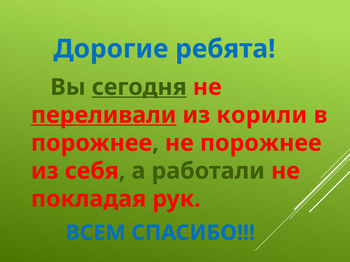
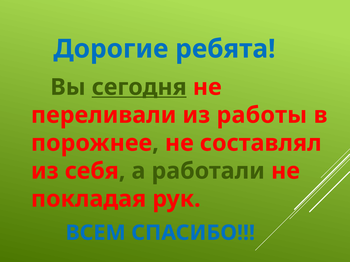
переливали underline: present -> none
корили: корили -> работы
не порожнее: порожнее -> составлял
